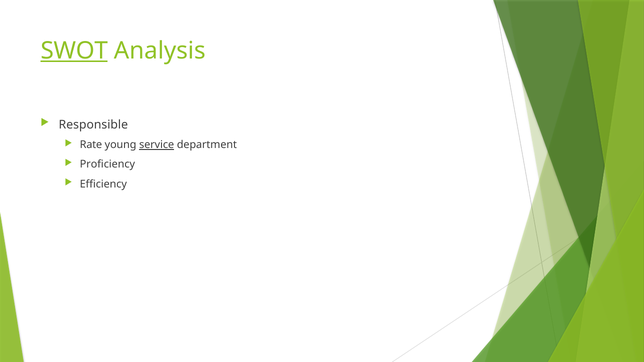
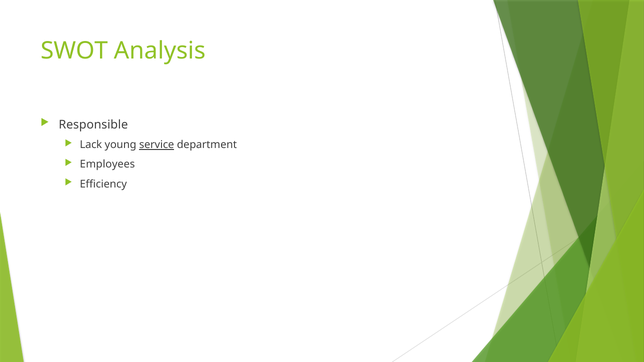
SWOT underline: present -> none
Rate: Rate -> Lack
Proficiency: Proficiency -> Employees
